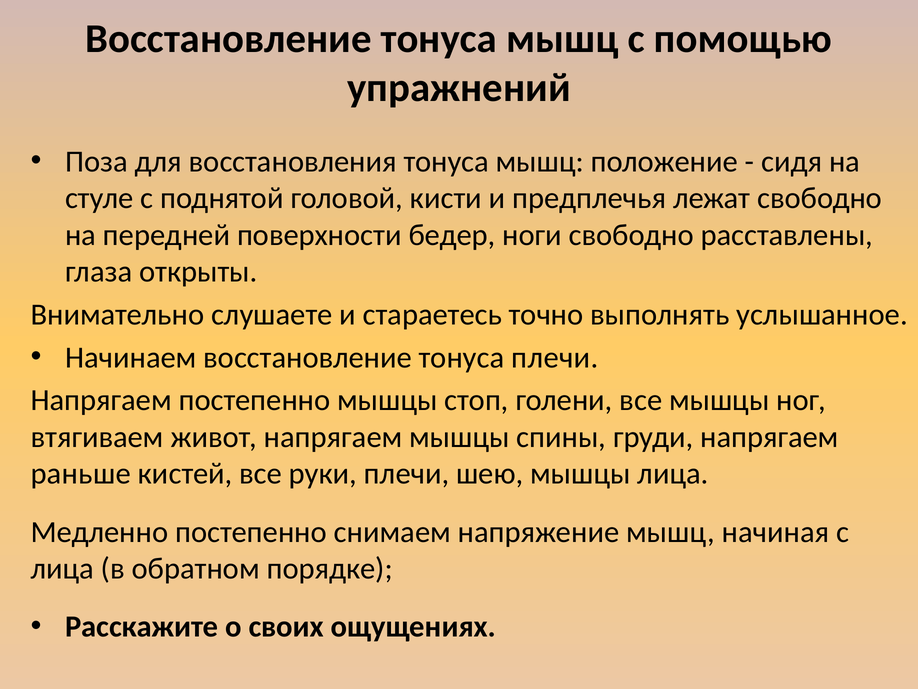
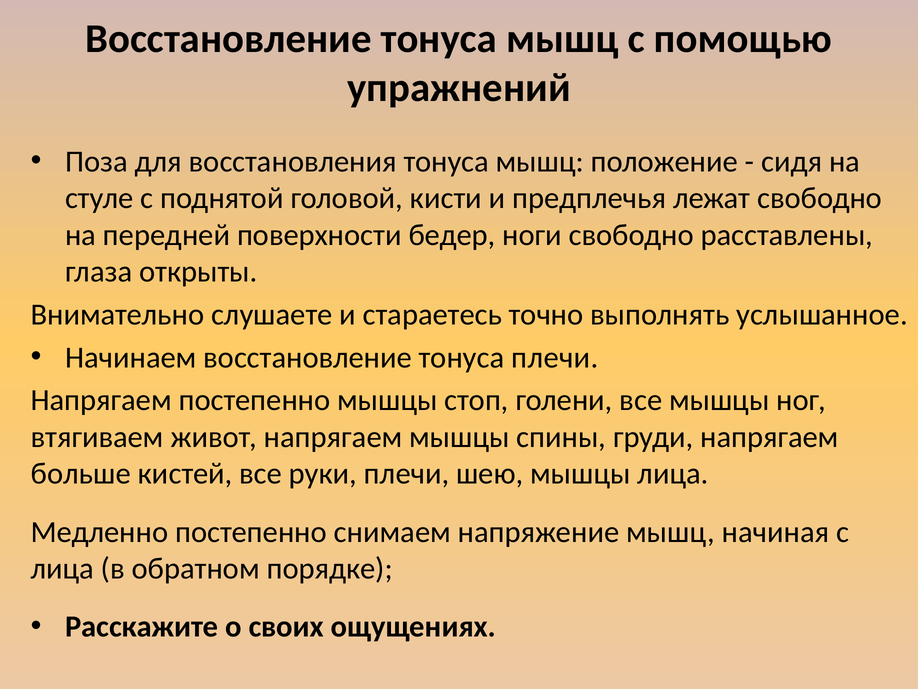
раньше: раньше -> больше
